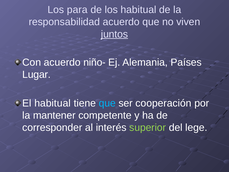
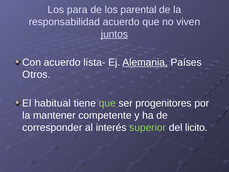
los habitual: habitual -> parental
niño-: niño- -> lista-
Alemania underline: none -> present
Lugar: Lugar -> Otros
que at (107, 103) colour: light blue -> light green
cooperación: cooperación -> progenitores
lege: lege -> licito
